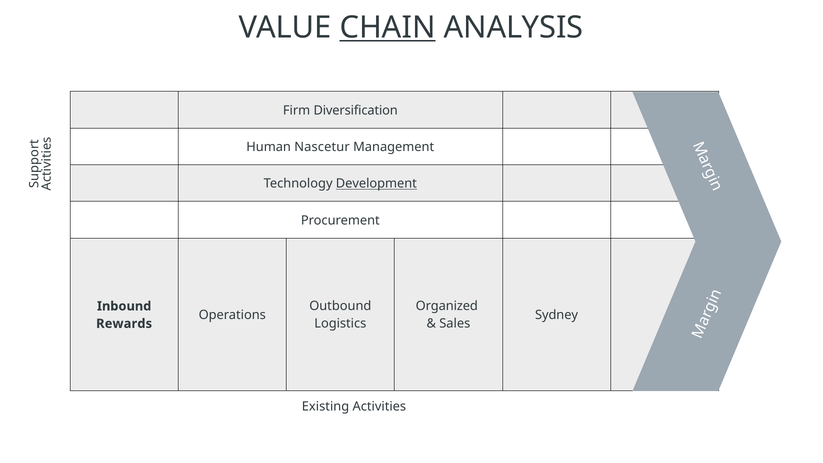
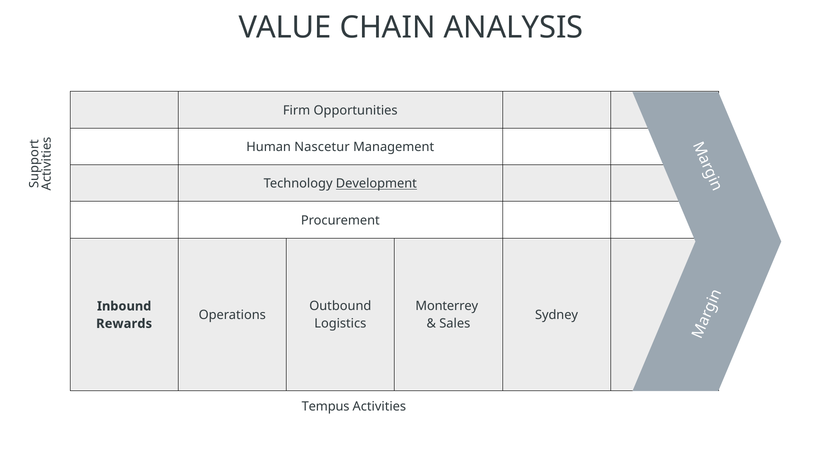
CHAIN underline: present -> none
Diversification: Diversification -> Opportunities
Organized: Organized -> Monterrey
Existing: Existing -> Tempus
